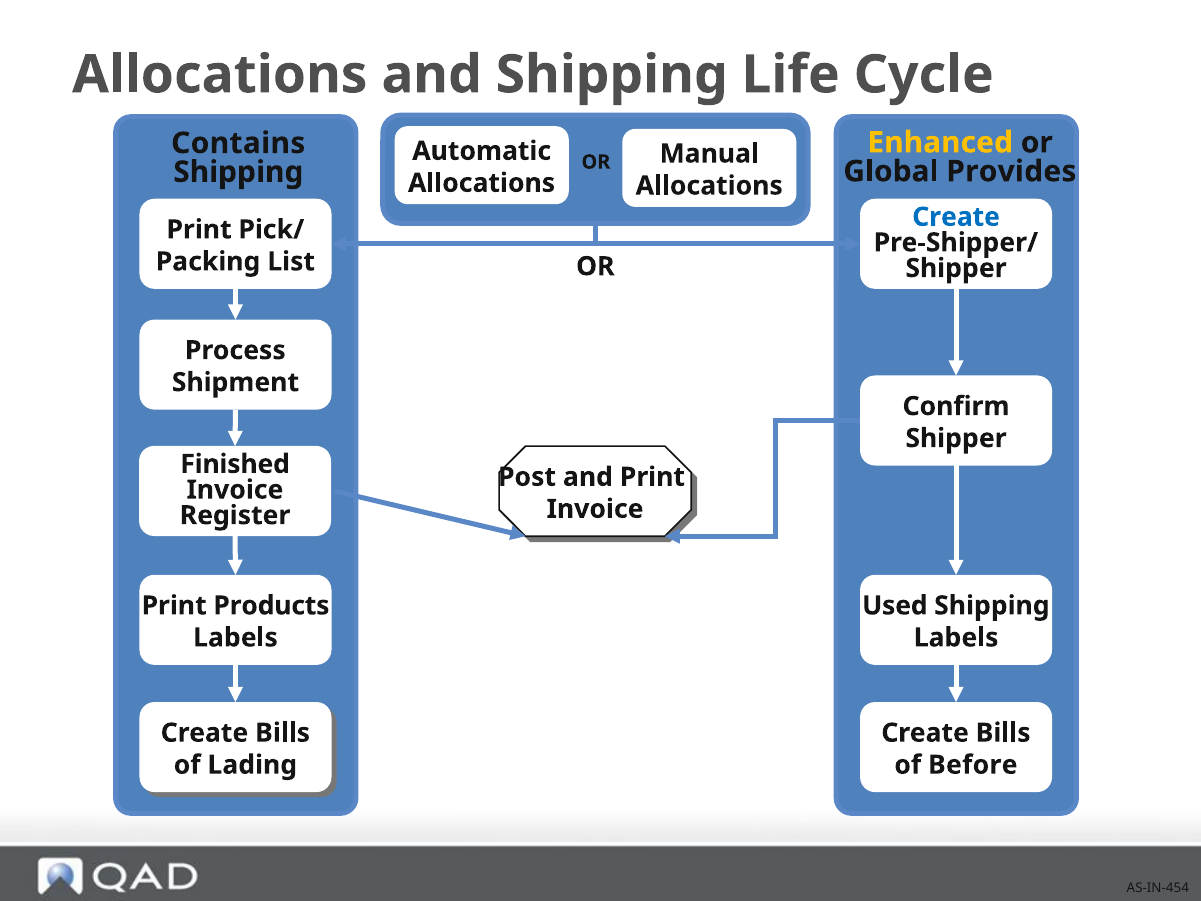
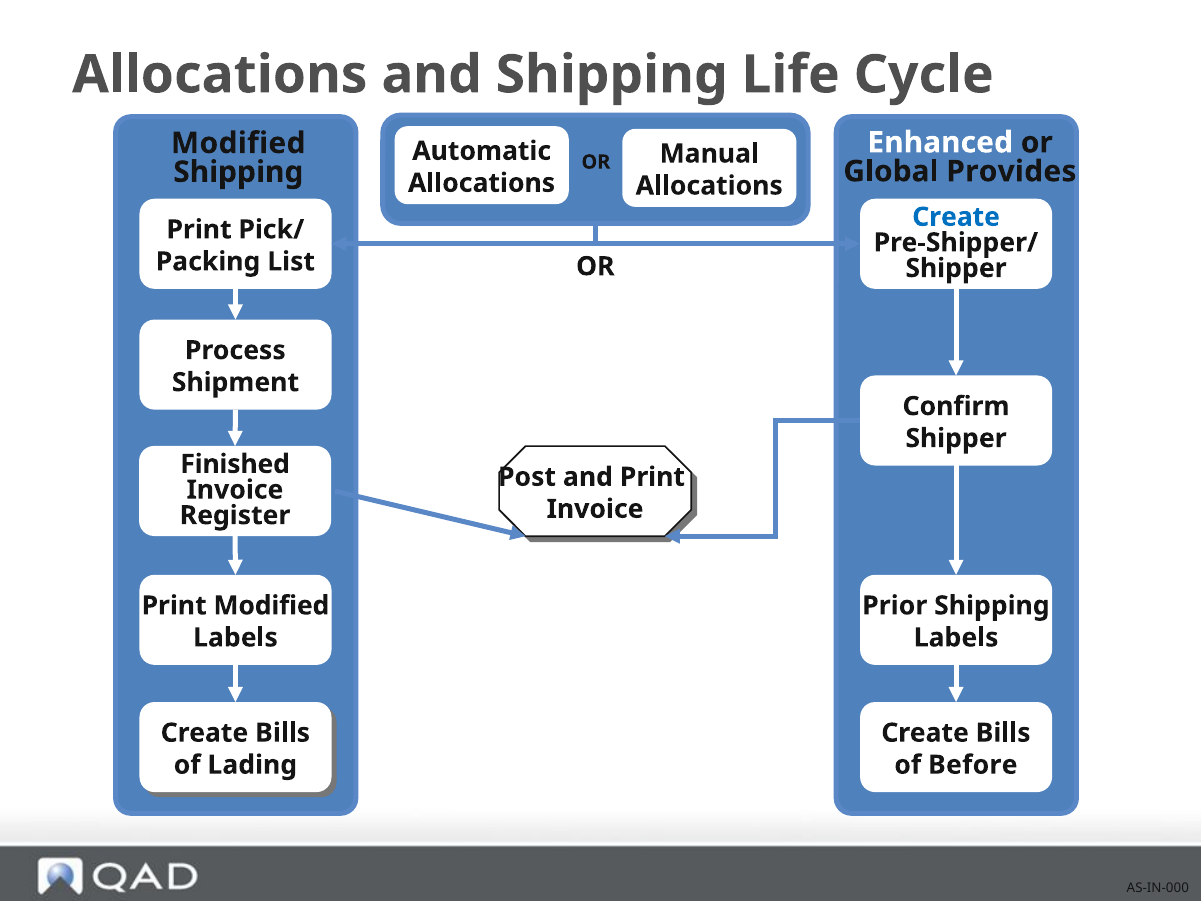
Enhanced colour: yellow -> white
Contains at (238, 143): Contains -> Modified
Print Products: Products -> Modified
Used: Used -> Prior
AS-IN-454: AS-IN-454 -> AS-IN-000
